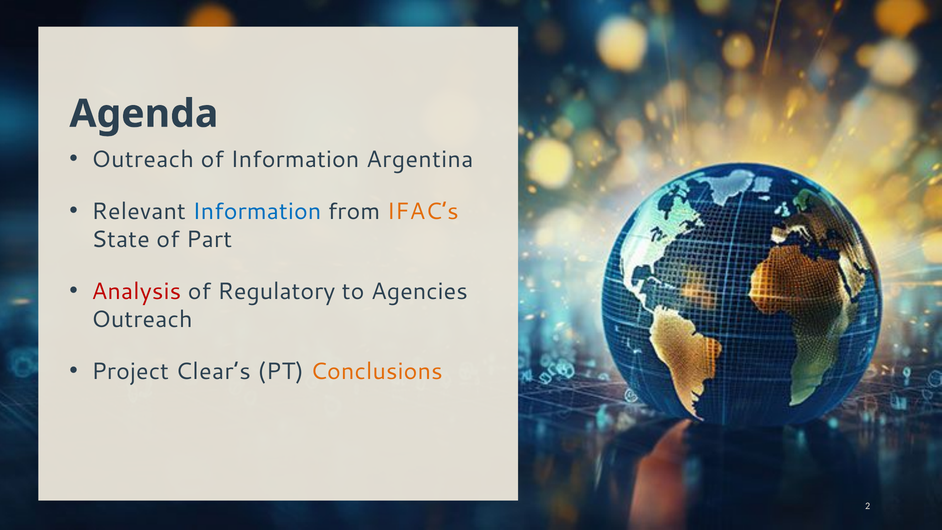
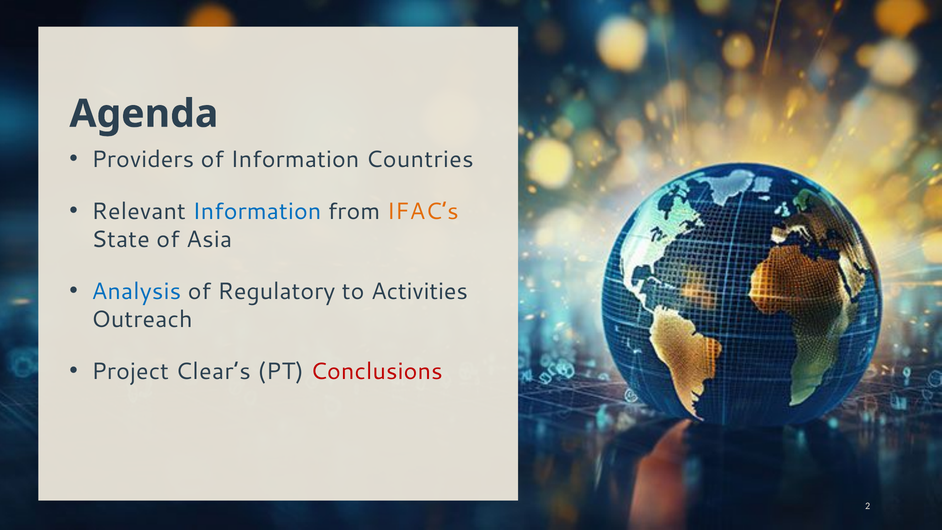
Outreach at (143, 159): Outreach -> Providers
Argentina: Argentina -> Countries
Part: Part -> Asia
Analysis colour: red -> blue
Agencies: Agencies -> Activities
Conclusions colour: orange -> red
